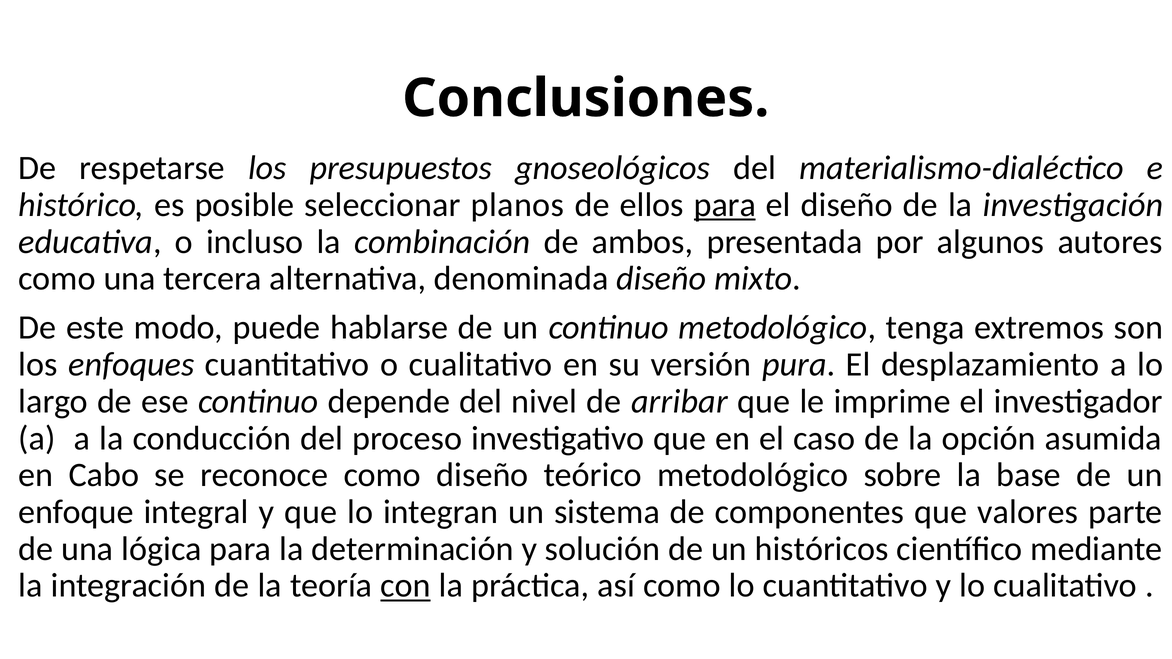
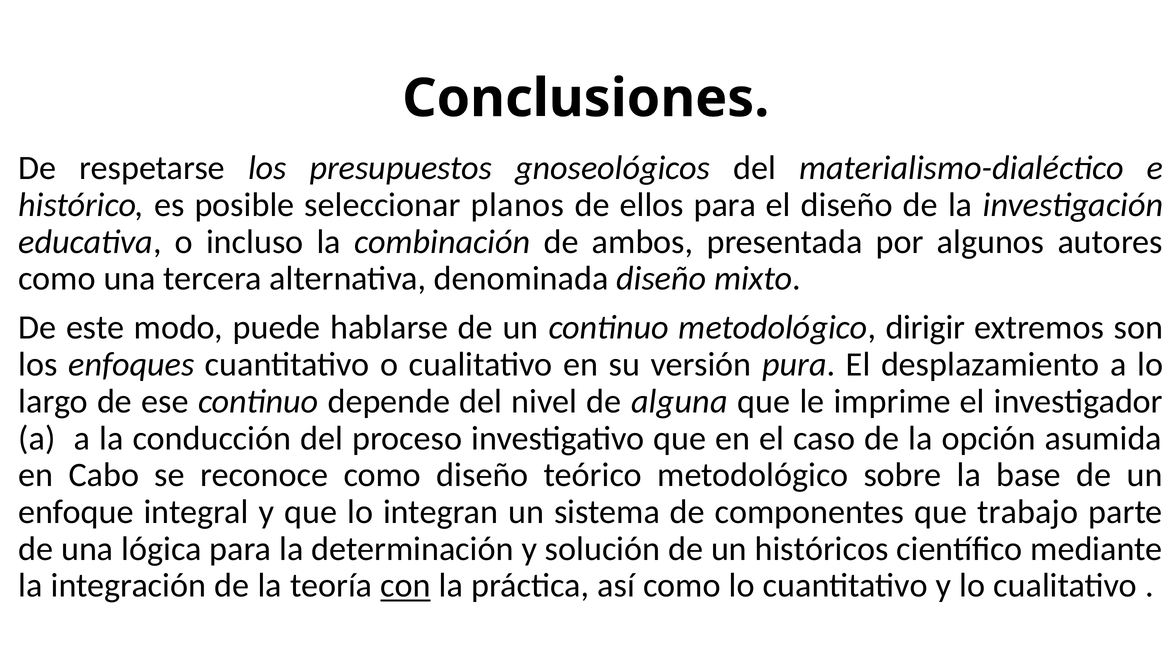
para at (725, 205) underline: present -> none
tenga: tenga -> dirigir
arribar: arribar -> alguna
valores: valores -> trabajo
